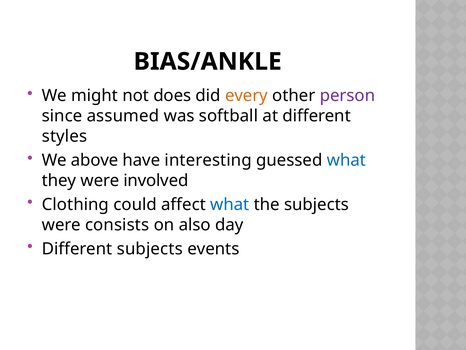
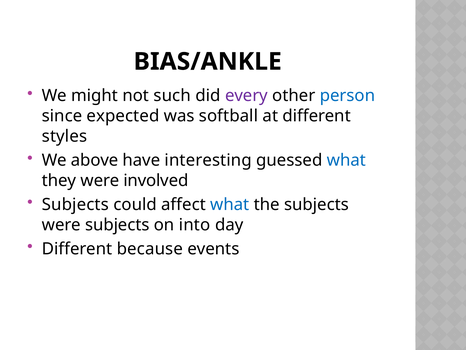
does: does -> such
every colour: orange -> purple
person colour: purple -> blue
assumed: assumed -> expected
Clothing at (75, 204): Clothing -> Subjects
were consists: consists -> subjects
also: also -> into
Different subjects: subjects -> because
